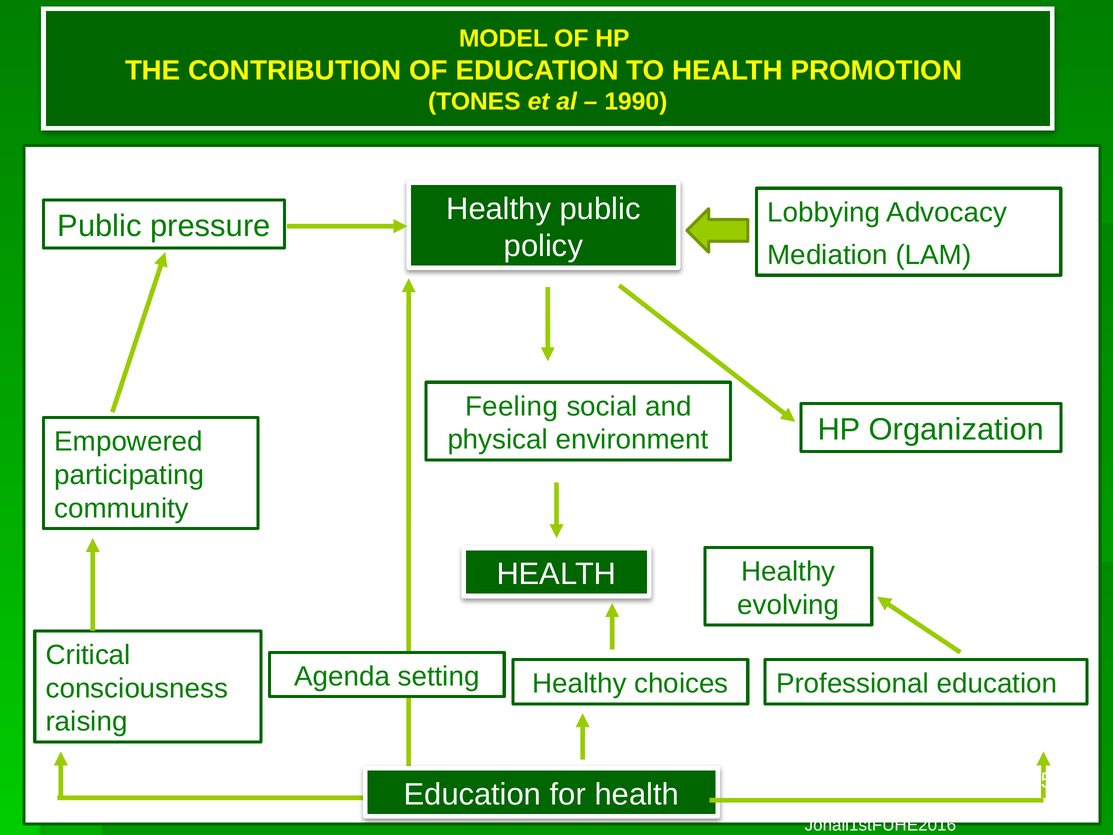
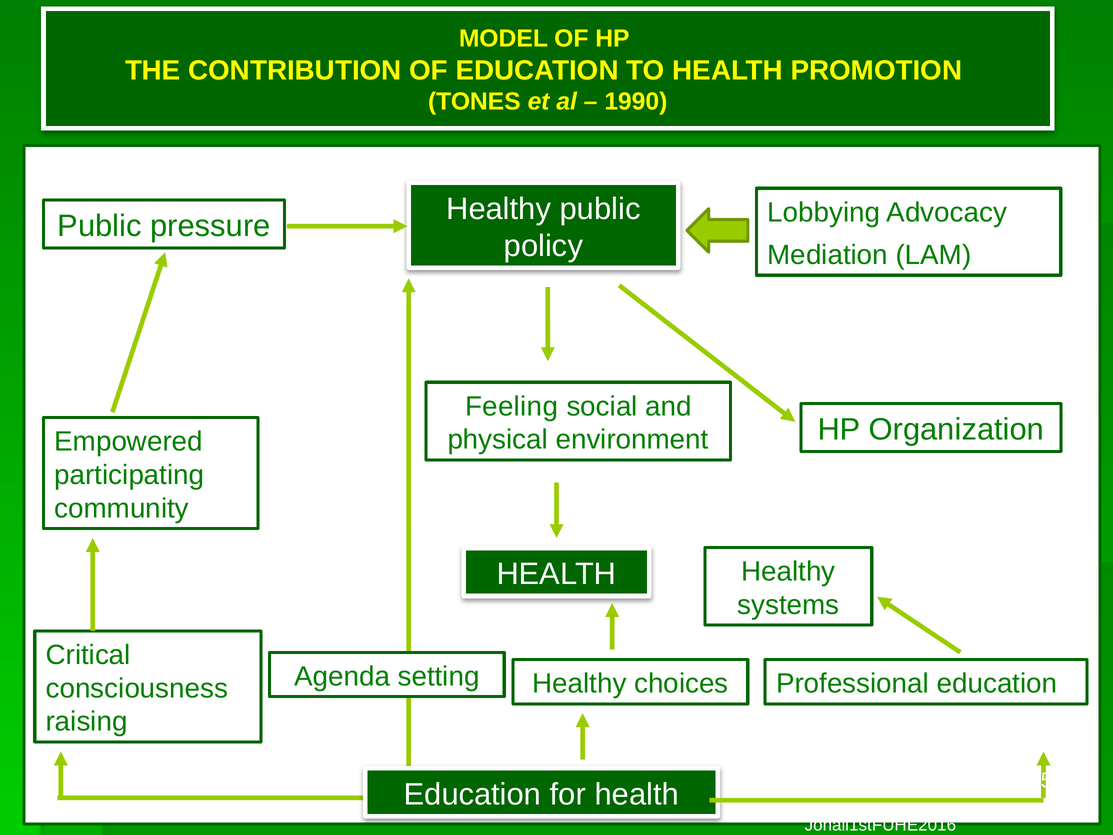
evolving: evolving -> systems
